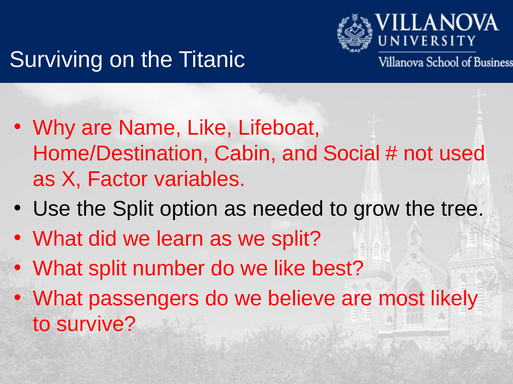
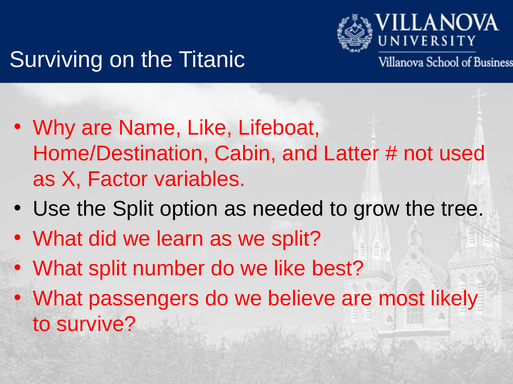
Social: Social -> Latter
